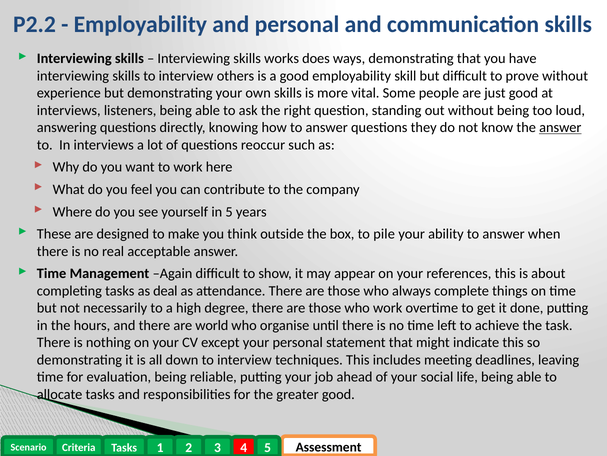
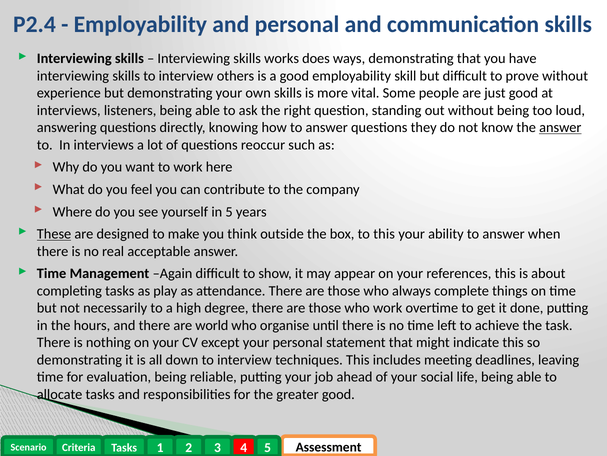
P2.2: P2.2 -> P2.4
These underline: none -> present
to pile: pile -> this
deal: deal -> play
